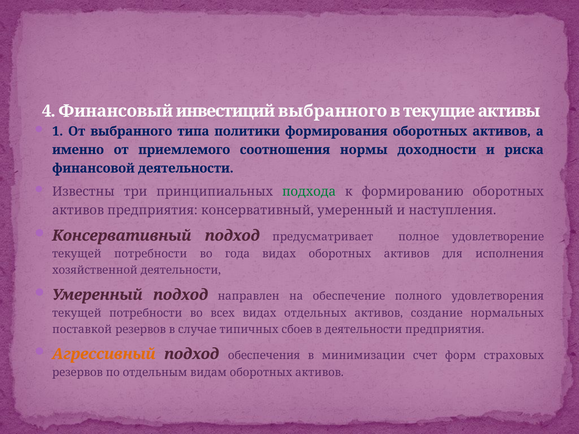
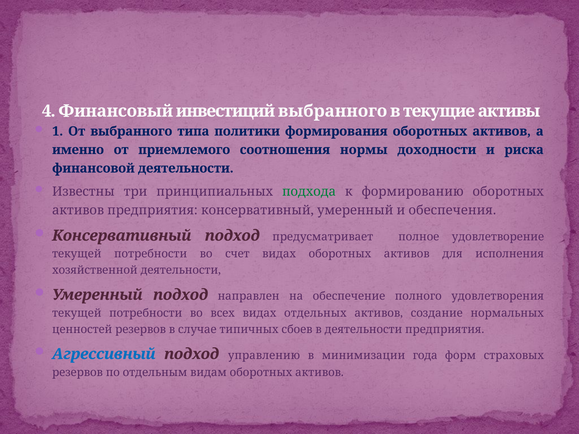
наступления: наступления -> обеспечения
года: года -> счет
поставкой: поставкой -> ценностей
Агрессивный colour: orange -> blue
обеспечения: обеспечения -> управлению
счет: счет -> года
